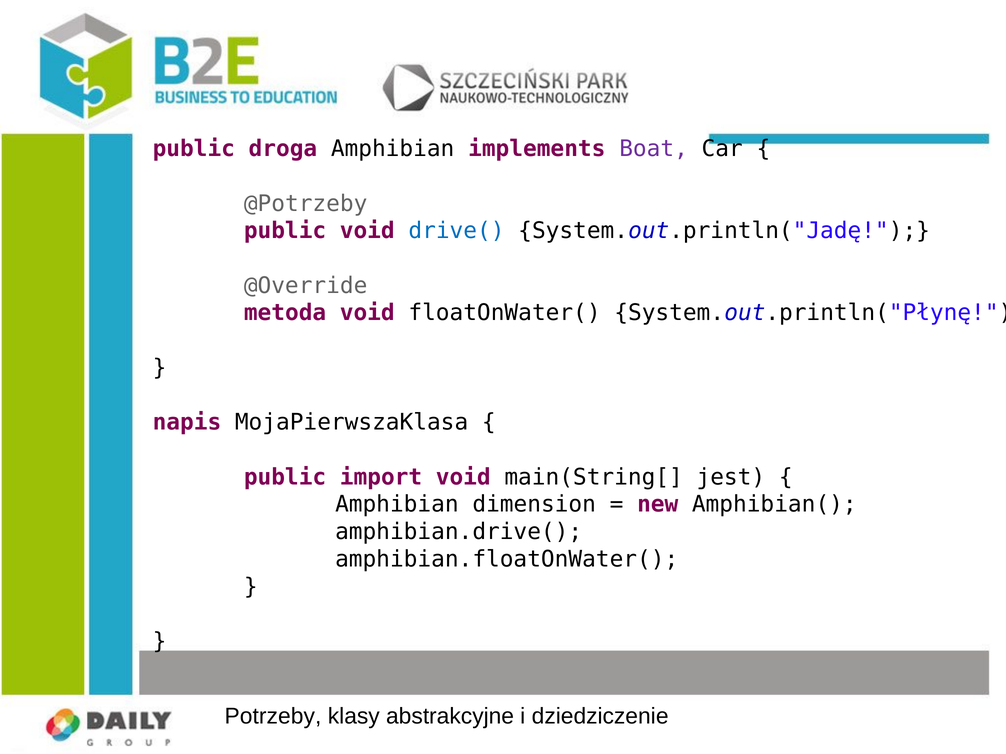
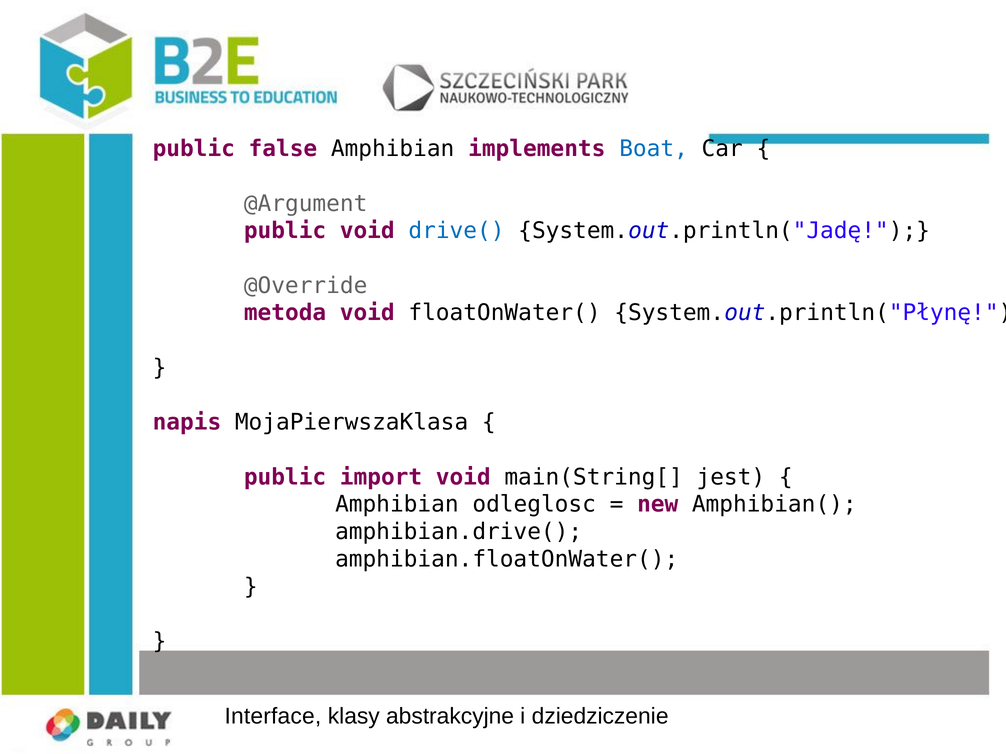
droga: droga -> false
Boat colour: purple -> blue
@Potrzeby: @Potrzeby -> @Argument
dimension: dimension -> odleglosc
Potrzeby: Potrzeby -> Interface
